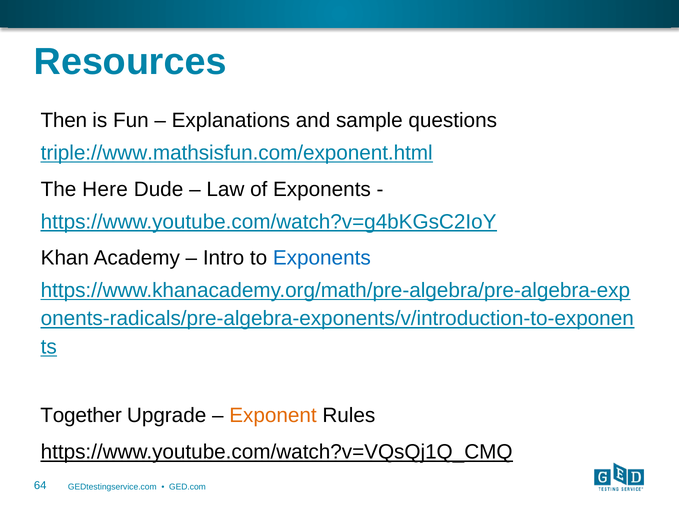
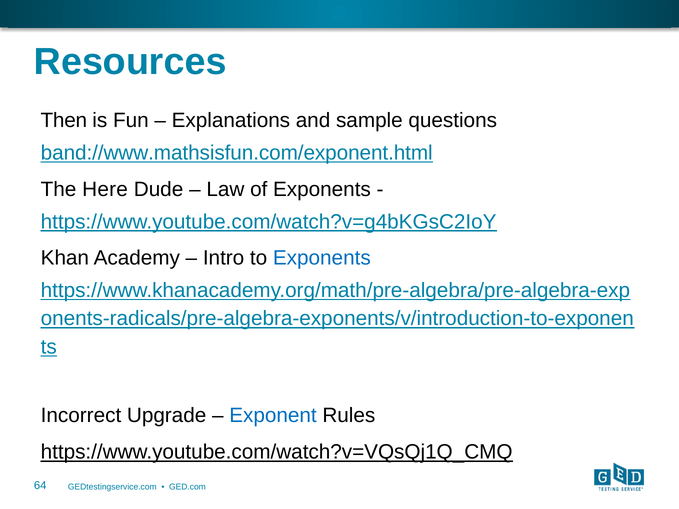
triple://www.mathsisfun.com/exponent.html: triple://www.mathsisfun.com/exponent.html -> band://www.mathsisfun.com/exponent.html
Together: Together -> Incorrect
Exponent colour: orange -> blue
